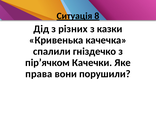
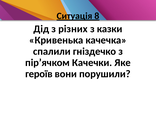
права: права -> героїв
